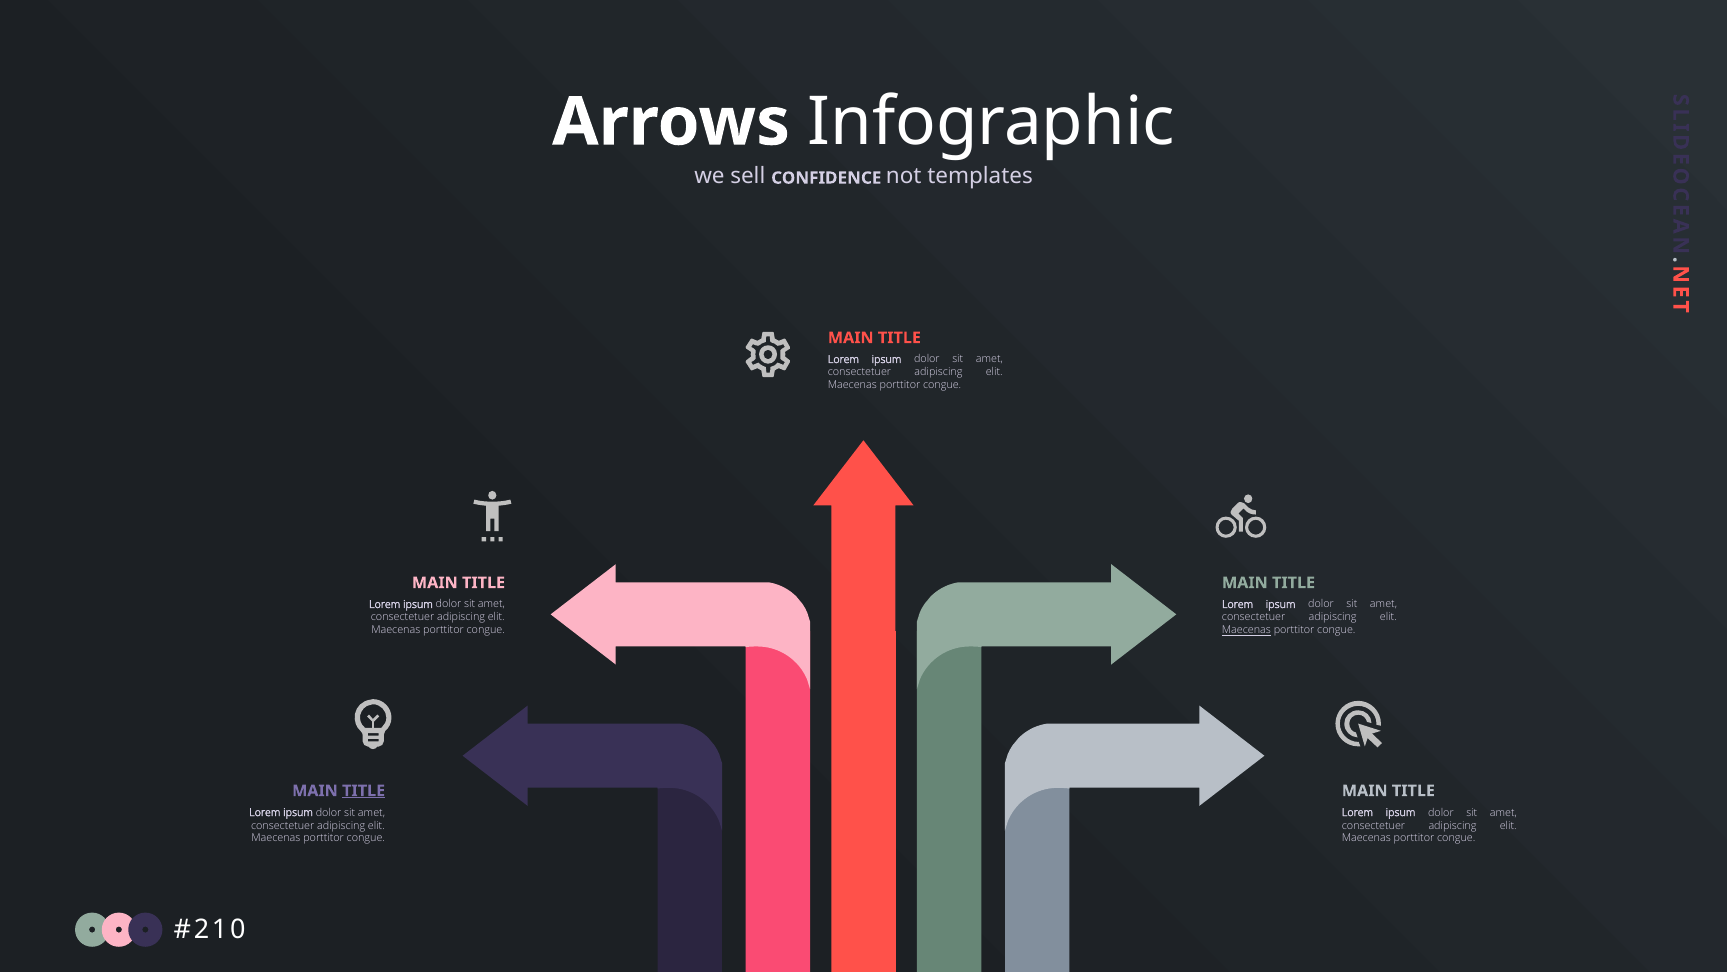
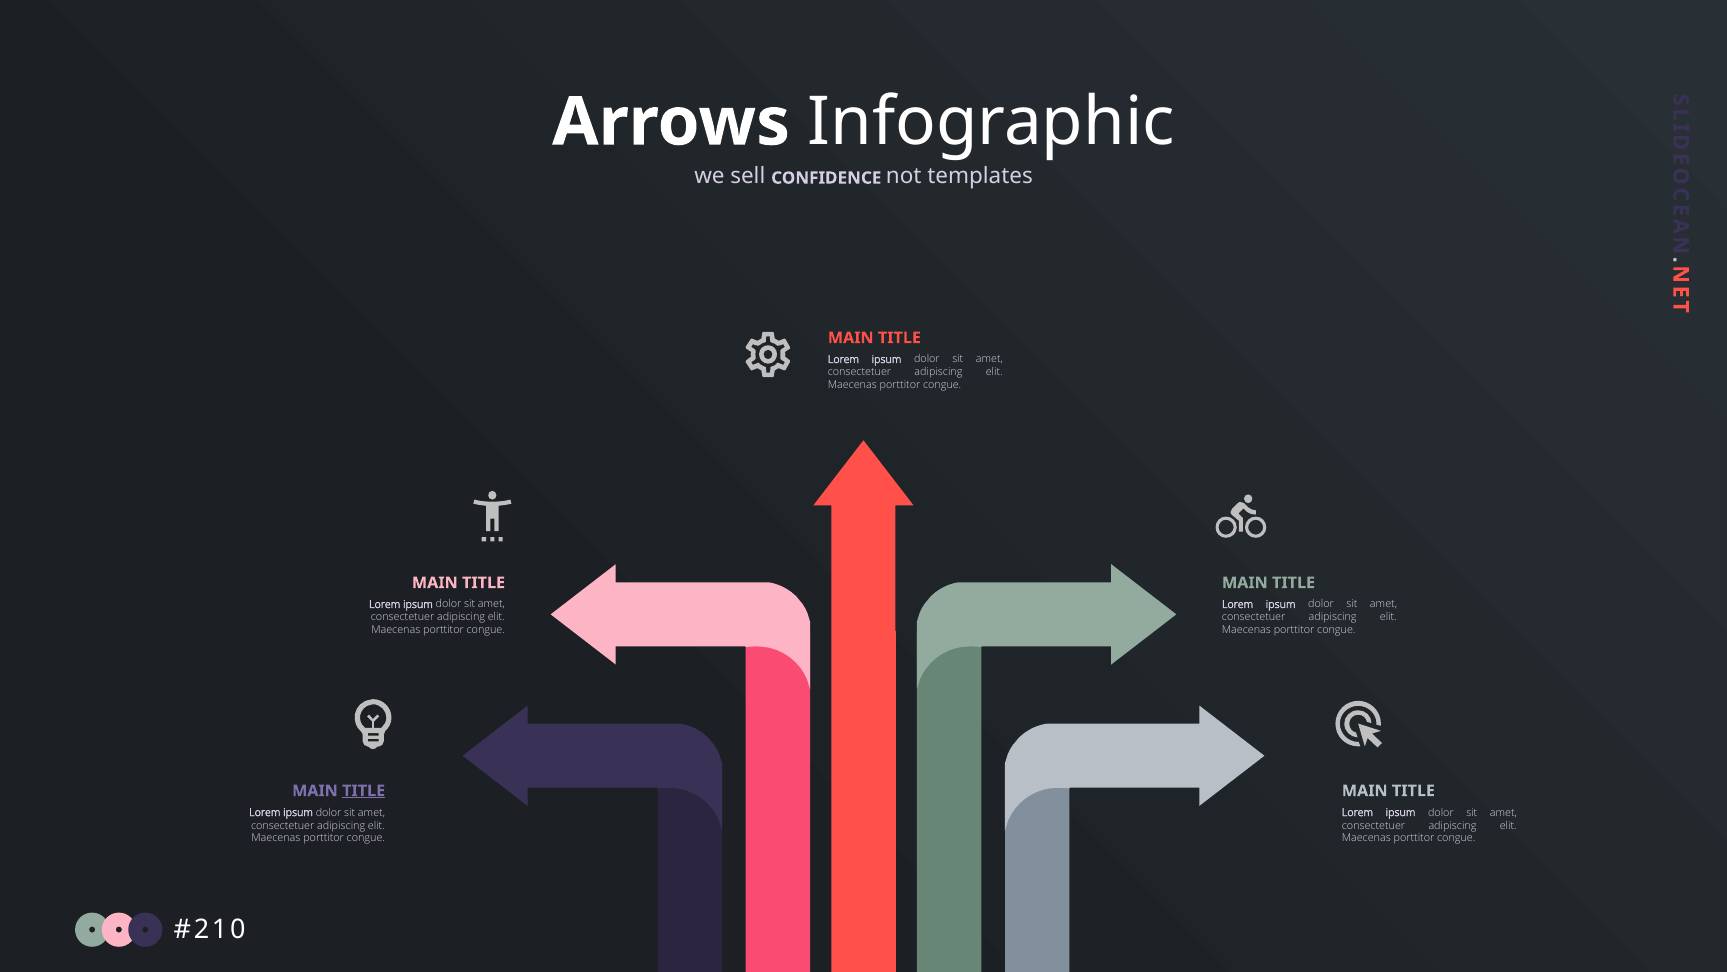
Maecenas at (1246, 630) underline: present -> none
